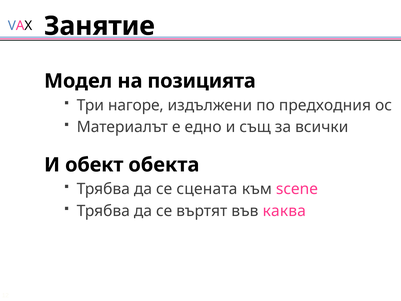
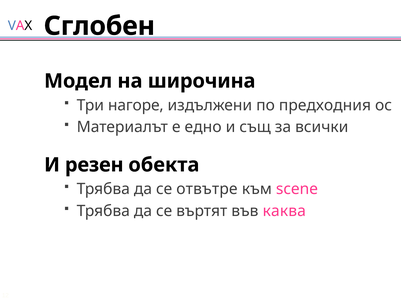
Занятие: Занятие -> Сглобен
позицията: позицията -> широчина
обект: обект -> резен
сцената: сцената -> отвътре
